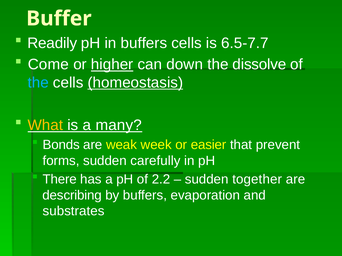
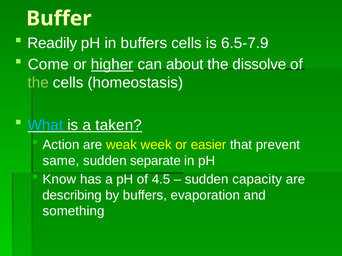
6.5-7.7: 6.5-7.7 -> 6.5-7.9
down: down -> about
the at (38, 83) colour: light blue -> light green
homeostasis underline: present -> none
What colour: yellow -> light blue
many: many -> taken
Bonds: Bonds -> Action
forms: forms -> same
carefully: carefully -> separate
There: There -> Know
2.2: 2.2 -> 4.5
together: together -> capacity
substrates: substrates -> something
